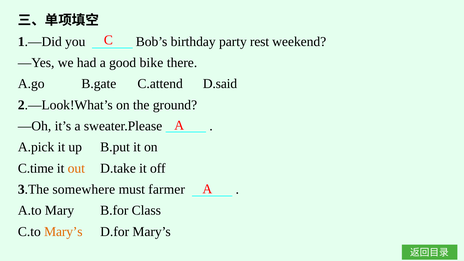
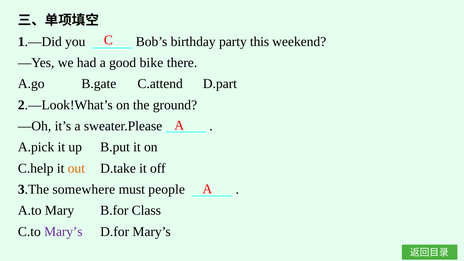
rest: rest -> this
D.said: D.said -> D.part
C.time: C.time -> C.help
farmer: farmer -> people
Mary’s at (63, 232) colour: orange -> purple
